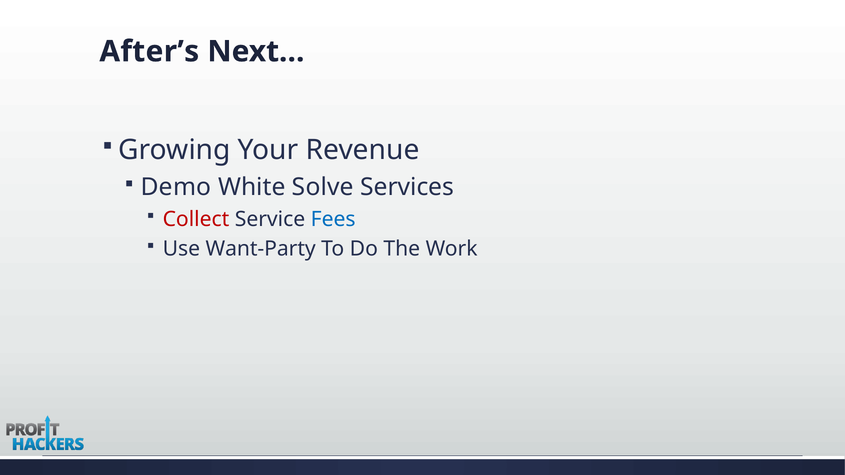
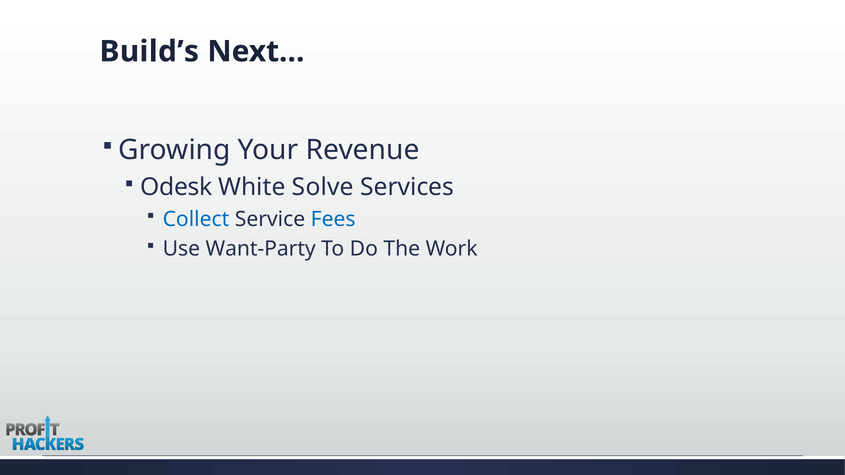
After’s: After’s -> Build’s
Demo: Demo -> Odesk
Collect colour: red -> blue
